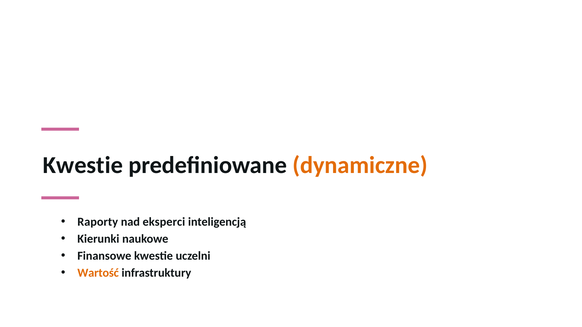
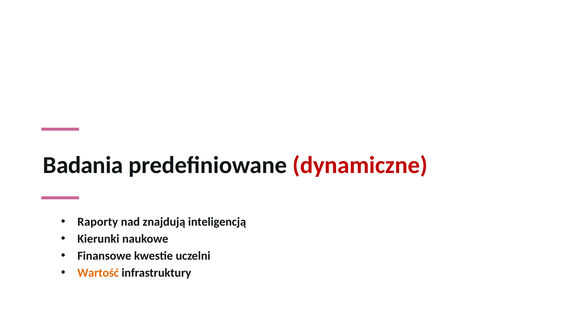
Kwestie at (83, 165): Kwestie -> Badania
dynamiczne colour: orange -> red
eksperci: eksperci -> znajdują
